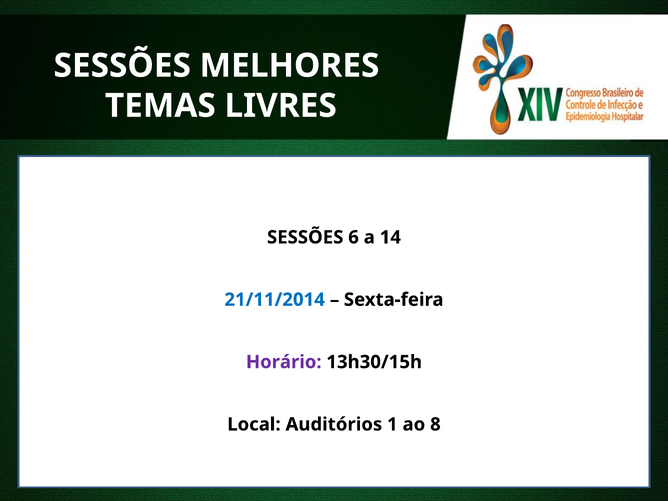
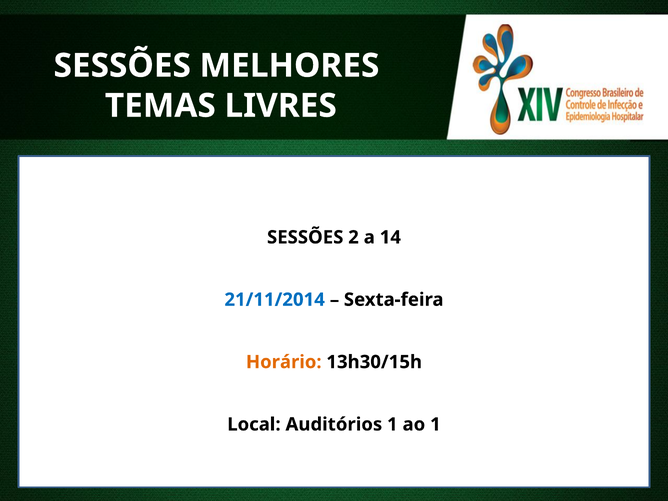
6: 6 -> 2
Horário colour: purple -> orange
ao 8: 8 -> 1
